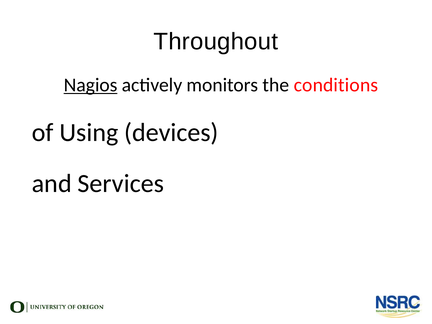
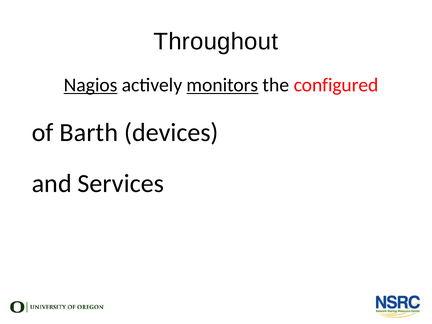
monitors underline: none -> present
conditions: conditions -> configured
Using: Using -> Barth
